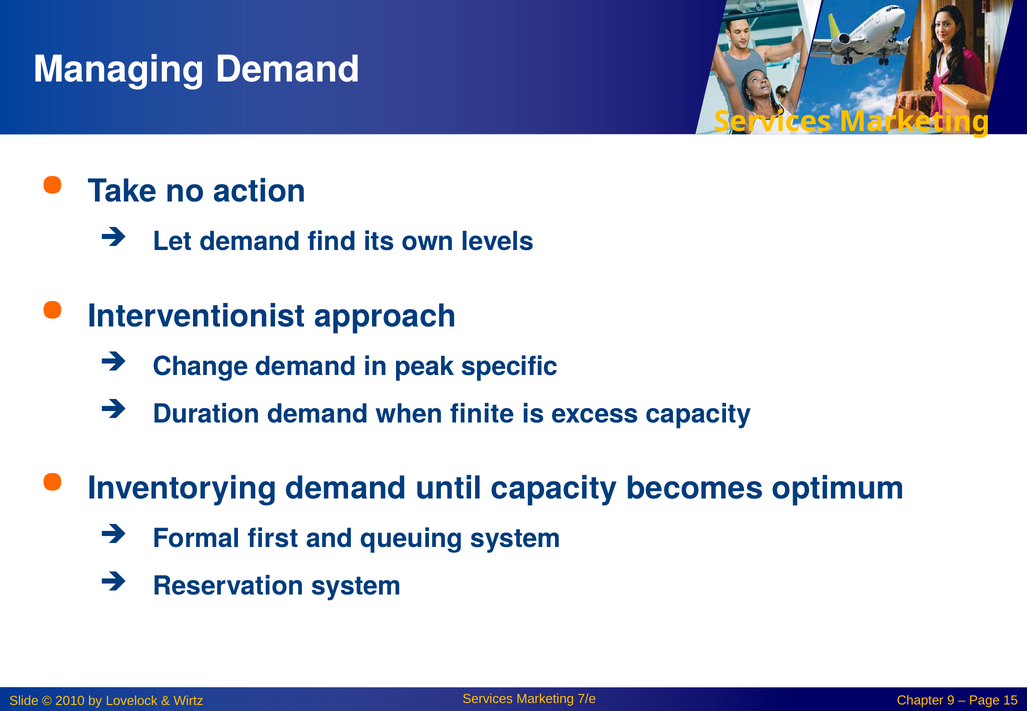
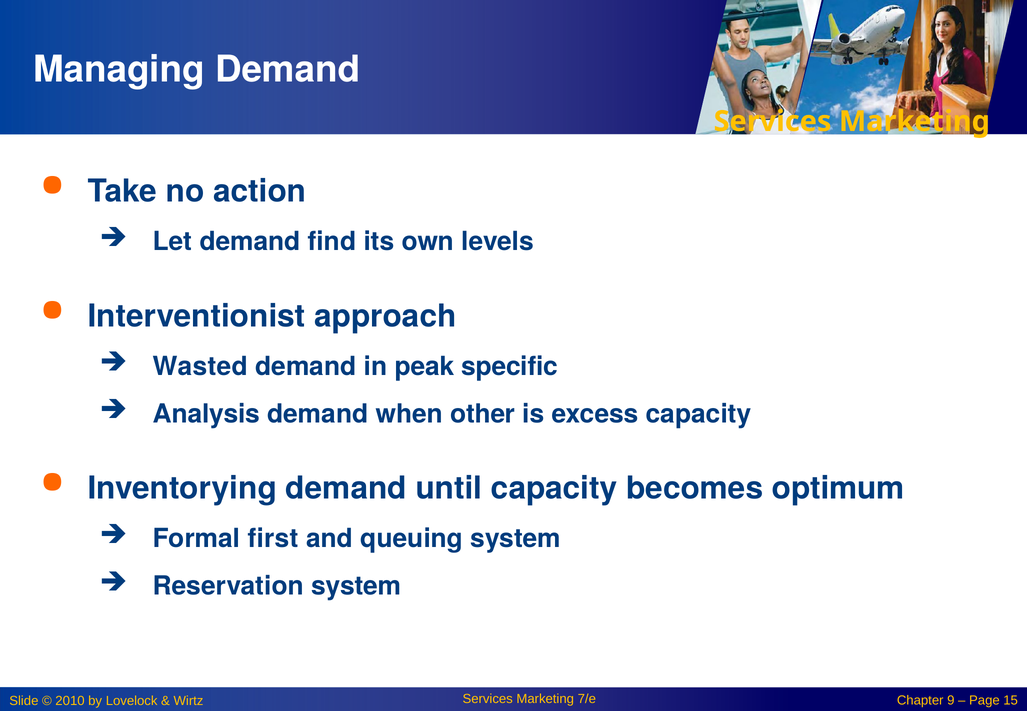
Change: Change -> Wasted
Duration: Duration -> Analysis
finite: finite -> other
